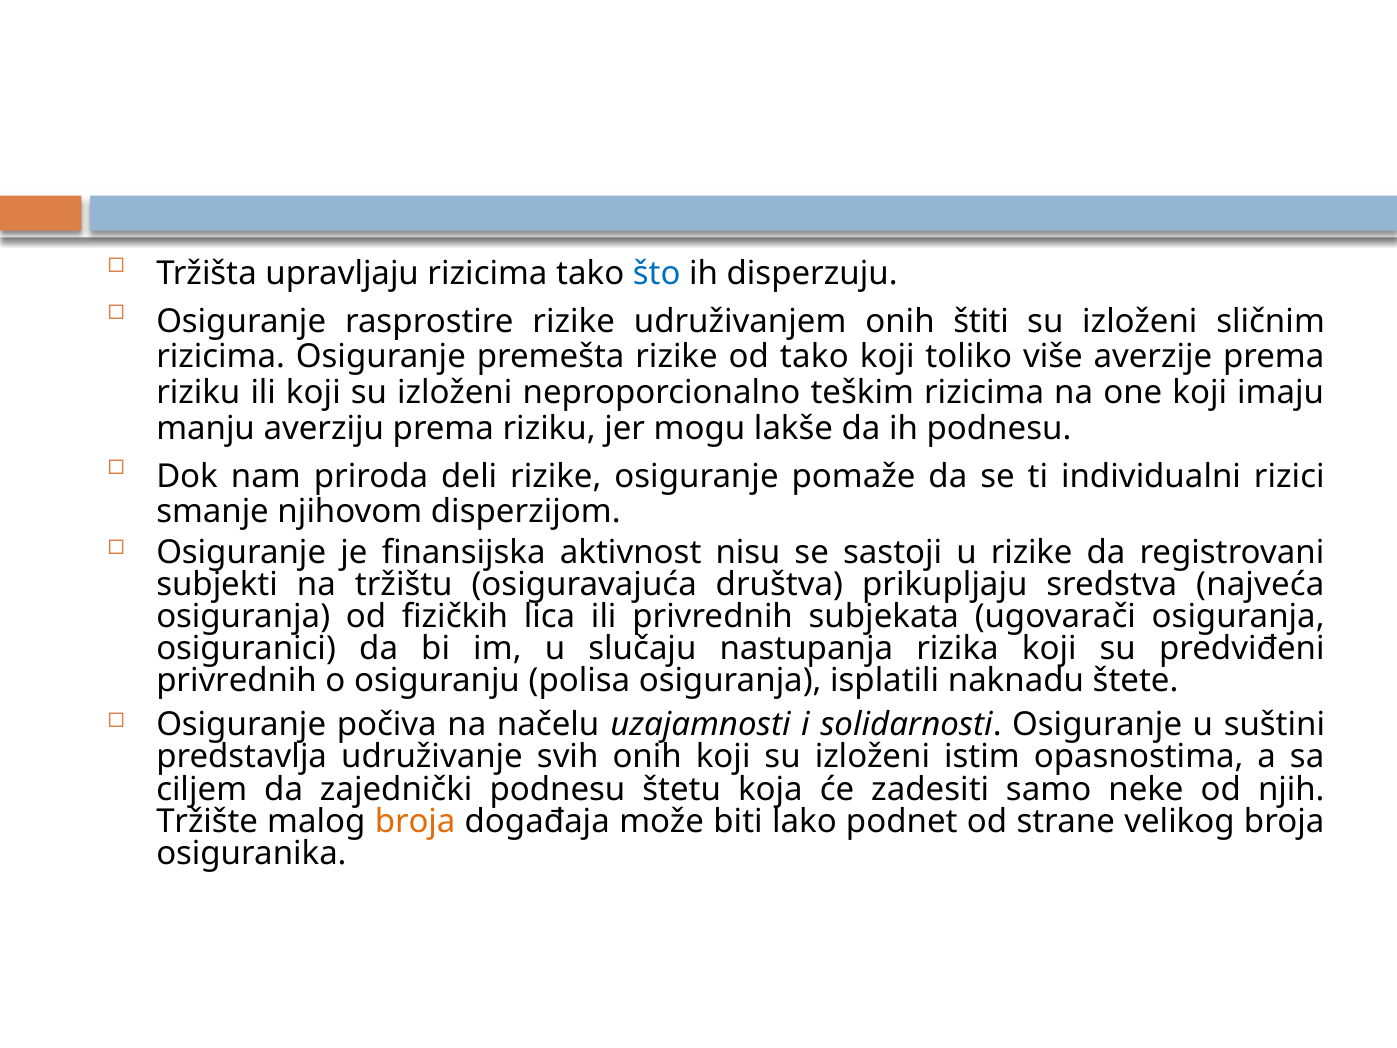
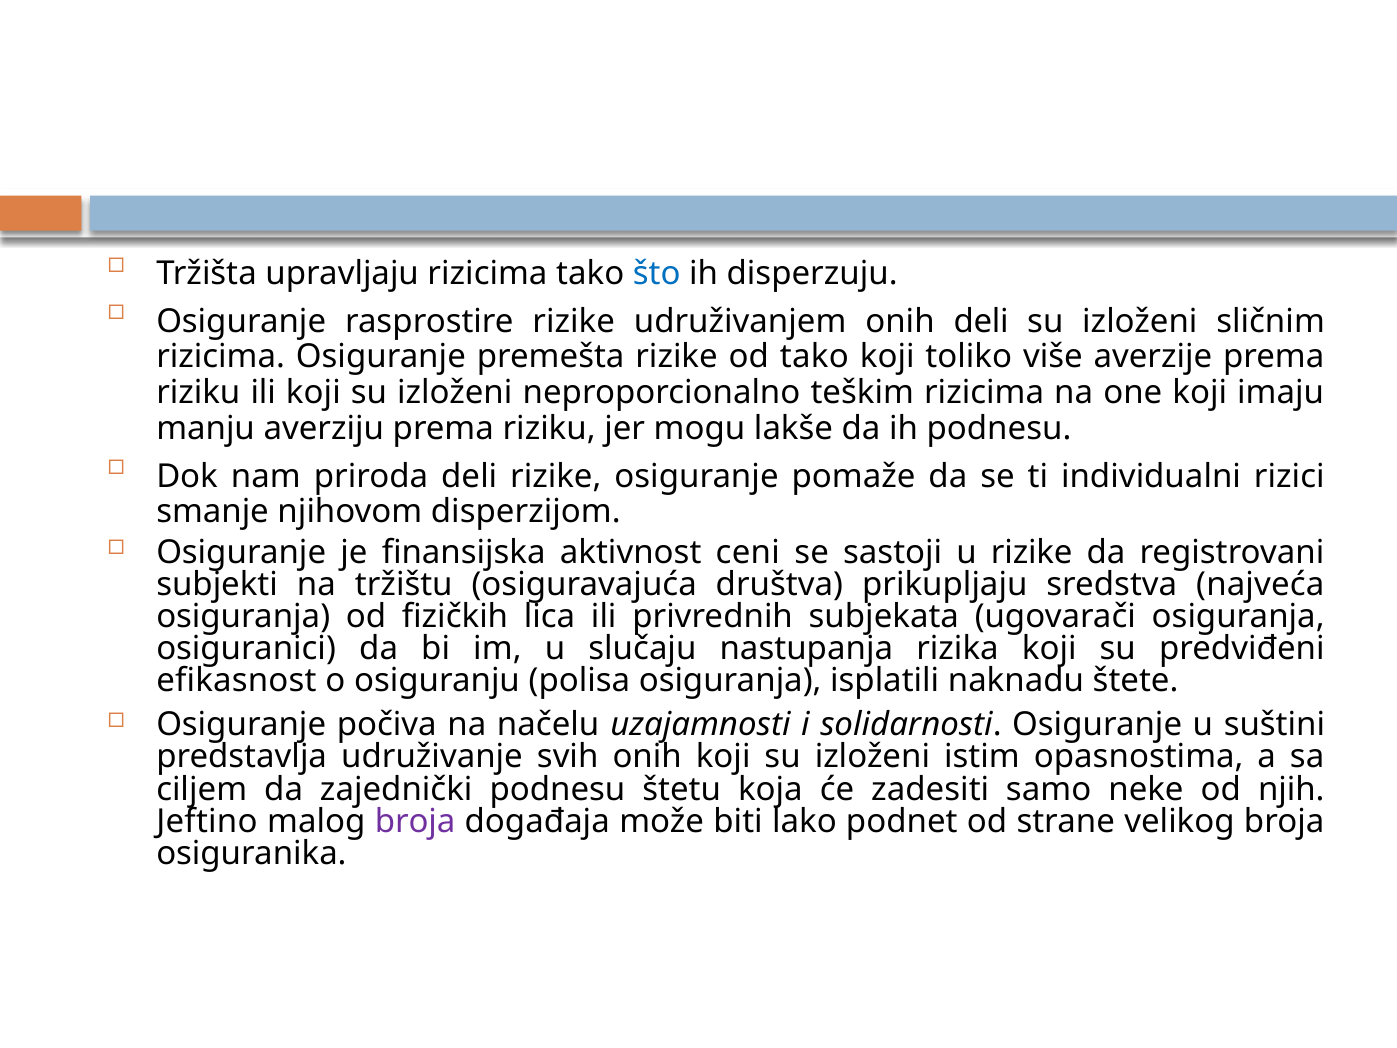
onih štiti: štiti -> deli
nisu: nisu -> ceni
privrednih at (237, 681): privrednih -> efikasnost
Tržište: Tržište -> Jeftino
broja at (415, 821) colour: orange -> purple
